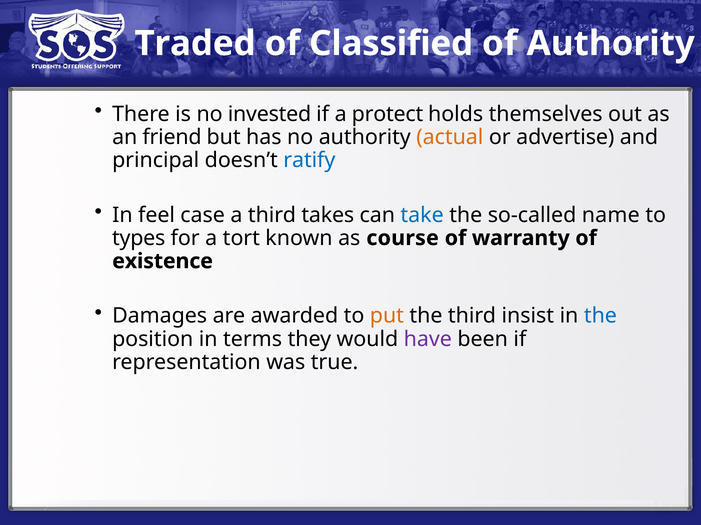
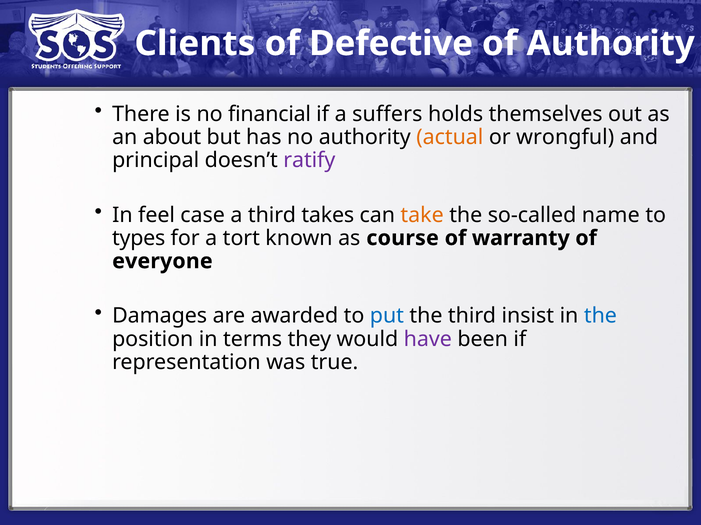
Traded: Traded -> Clients
Classified: Classified -> Defective
invested: invested -> financial
protect: protect -> suffers
friend: friend -> about
advertise: advertise -> wrongful
ratify colour: blue -> purple
take colour: blue -> orange
existence: existence -> everyone
put colour: orange -> blue
